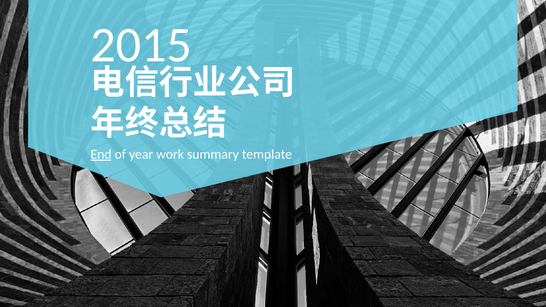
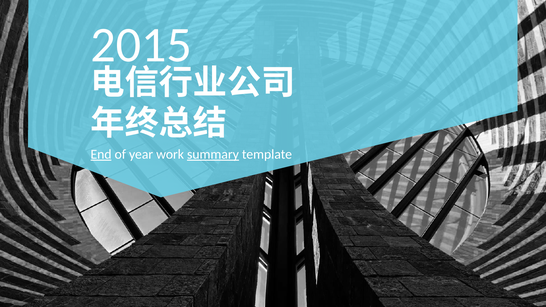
summary underline: none -> present
